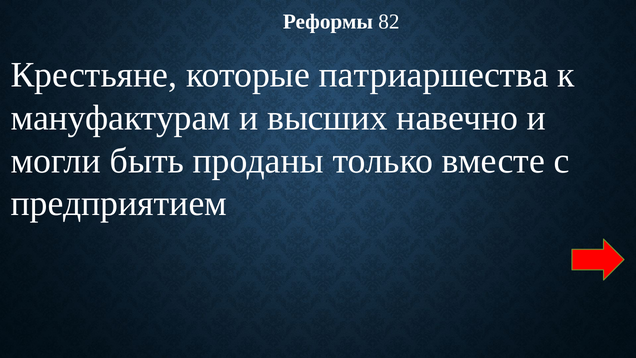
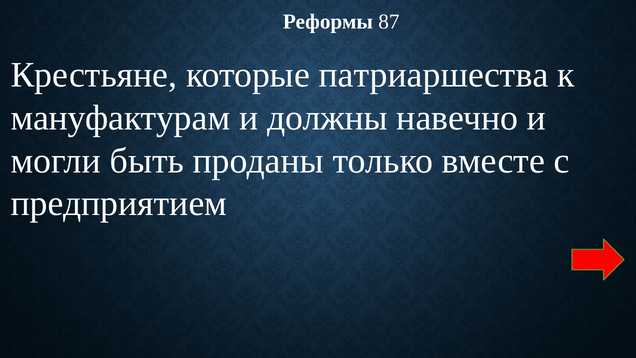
82: 82 -> 87
высших: высших -> должны
